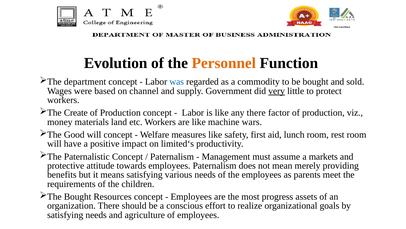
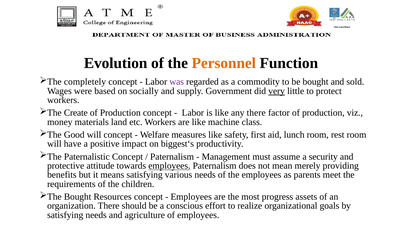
department: department -> completely
was colour: blue -> purple
channel: channel -> socially
wars: wars -> class
limited‘s: limited‘s -> biggest‘s
markets: markets -> security
employees at (169, 165) underline: none -> present
